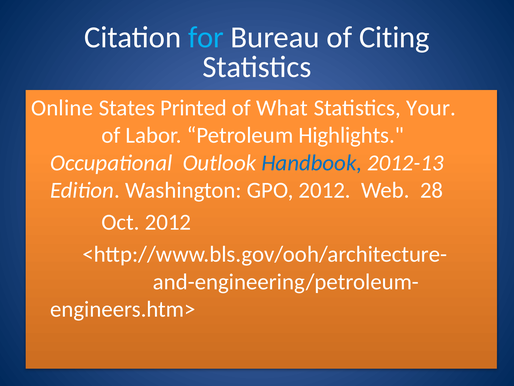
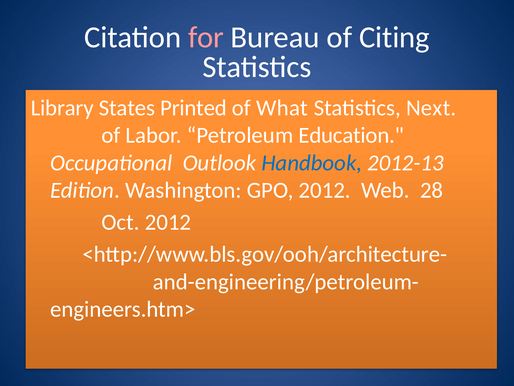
for colour: light blue -> pink
Online: Online -> Library
Your: Your -> Next
Highlights: Highlights -> Education
